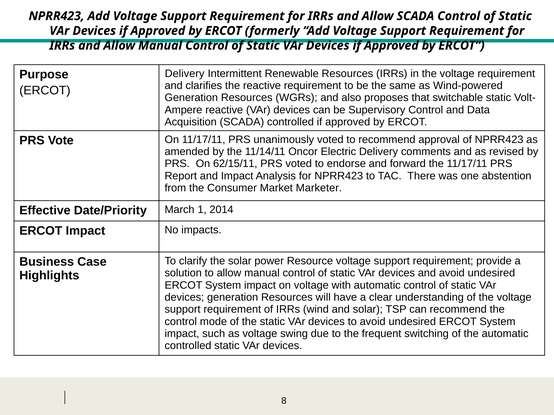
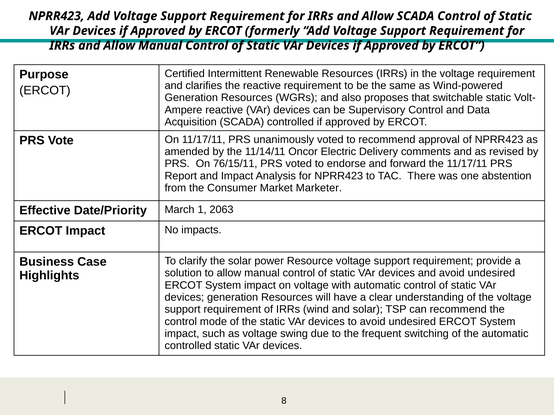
Delivery at (185, 74): Delivery -> Certified
62/15/11: 62/15/11 -> 76/15/11
2014: 2014 -> 2063
